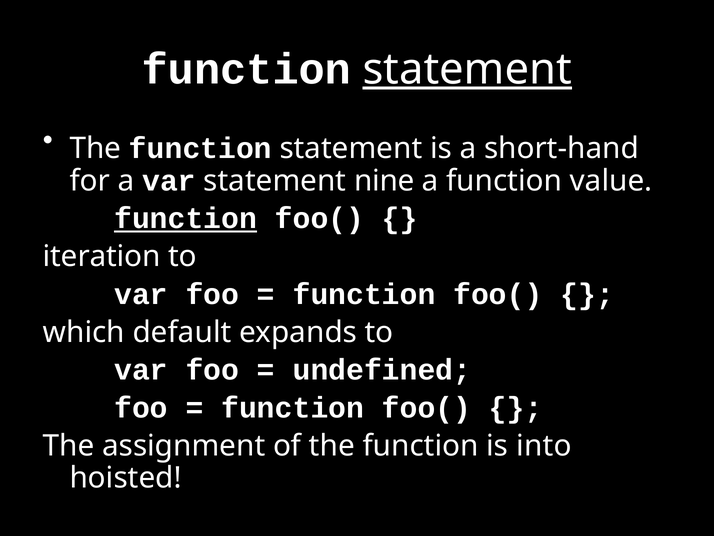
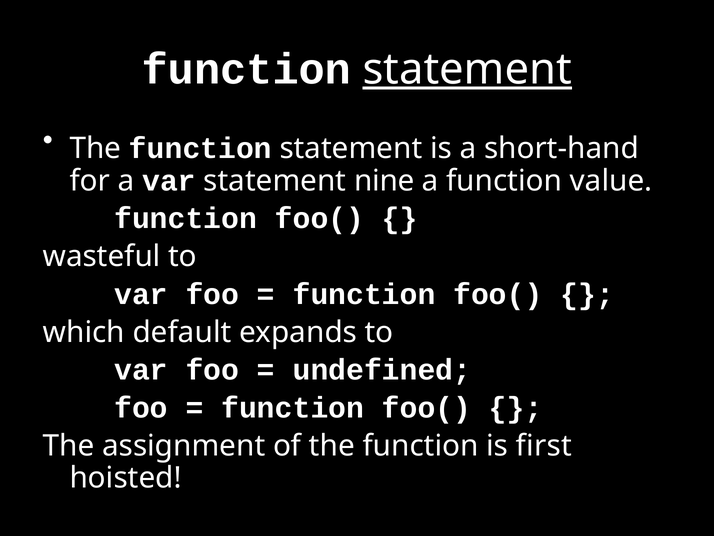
function at (186, 218) underline: present -> none
iteration: iteration -> wasteful
into: into -> first
